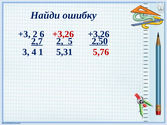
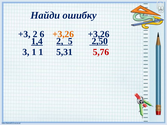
+3,26 at (63, 34) colour: red -> orange
2,7: 2,7 -> 1,4
3 4: 4 -> 1
